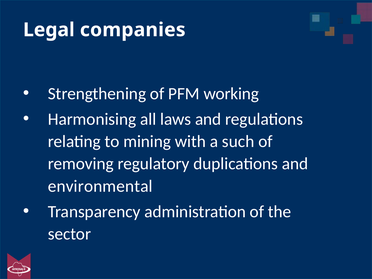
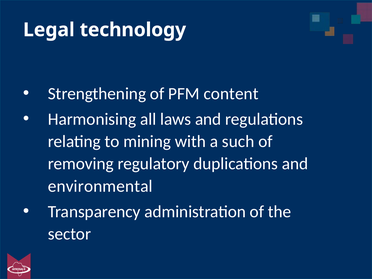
companies: companies -> technology
working: working -> content
